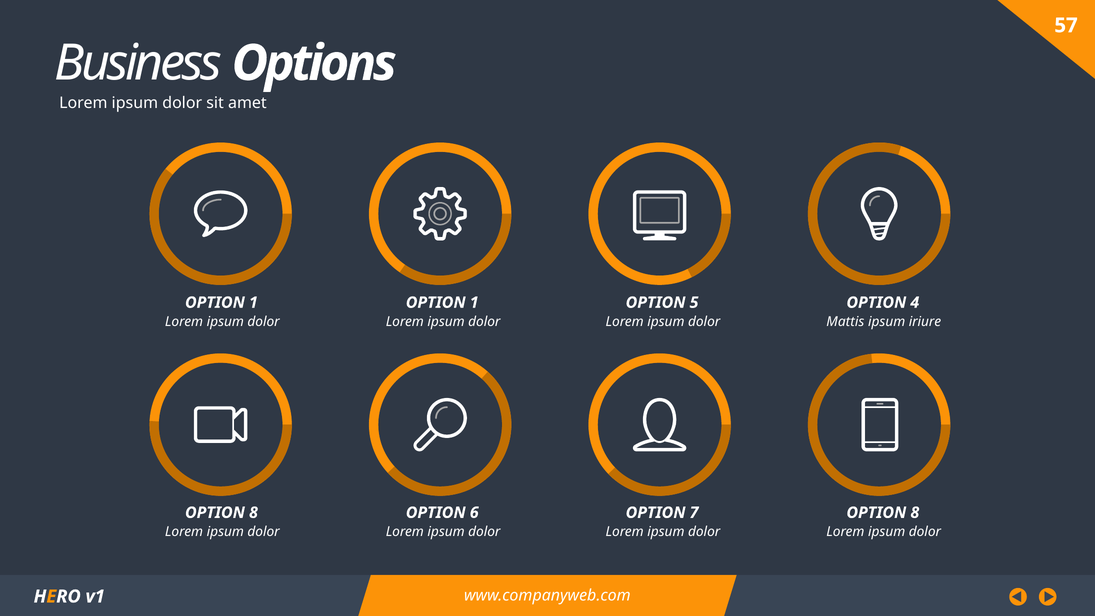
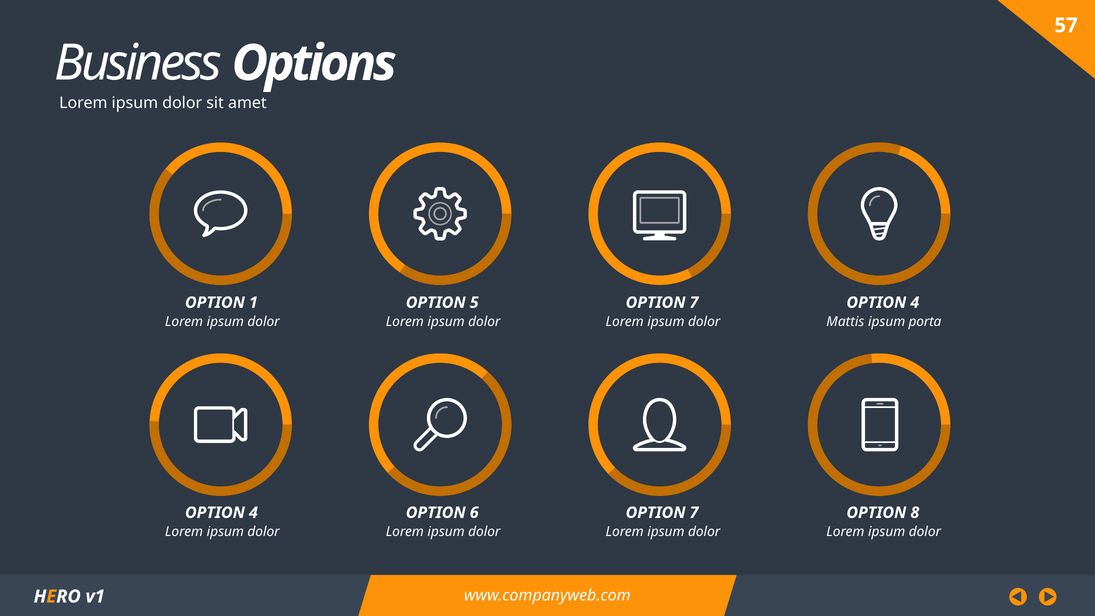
1 at (474, 303): 1 -> 5
5 at (694, 303): 5 -> 7
iriure: iriure -> porta
8 at (253, 513): 8 -> 4
